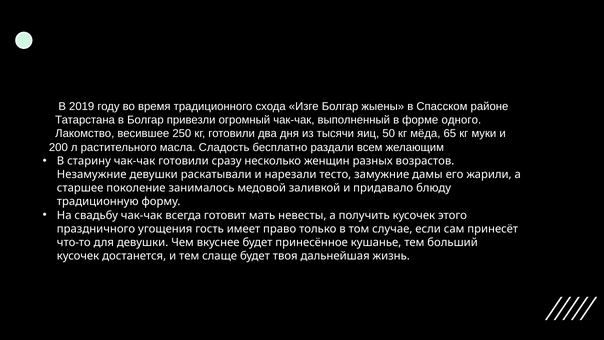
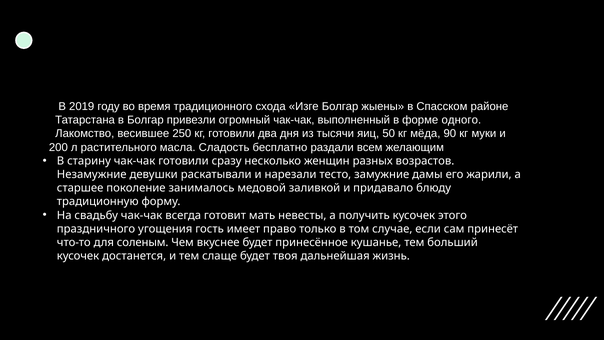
65: 65 -> 90
для девушки: девушки -> соленым
